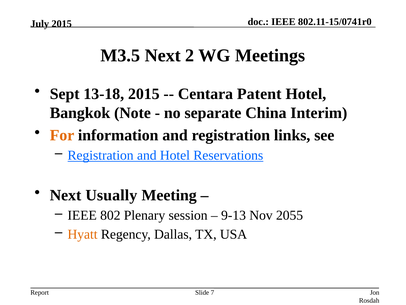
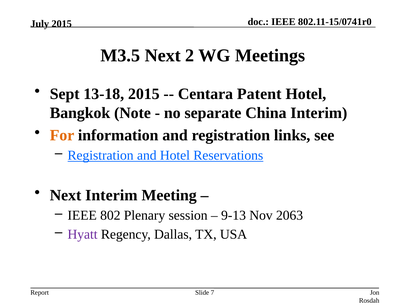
Next Usually: Usually -> Interim
2055: 2055 -> 2063
Hyatt colour: orange -> purple
